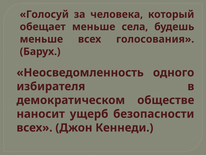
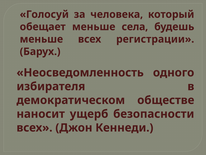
голосования: голосования -> регистрации
